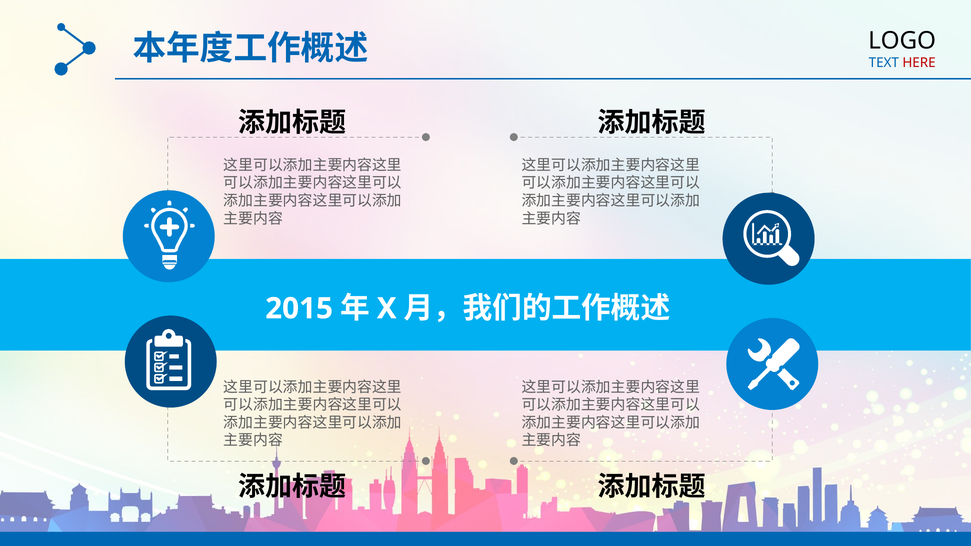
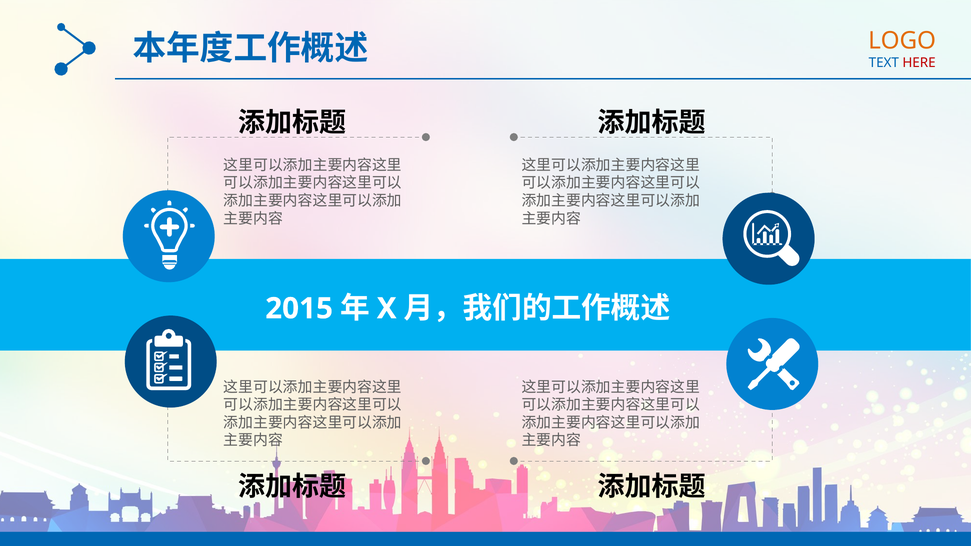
LOGO colour: black -> orange
